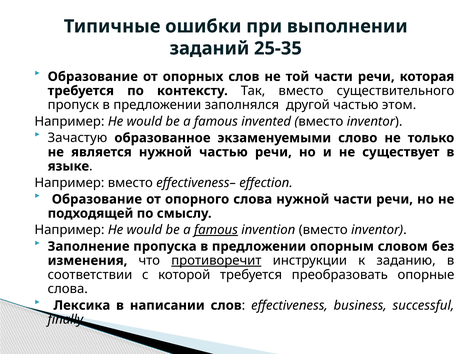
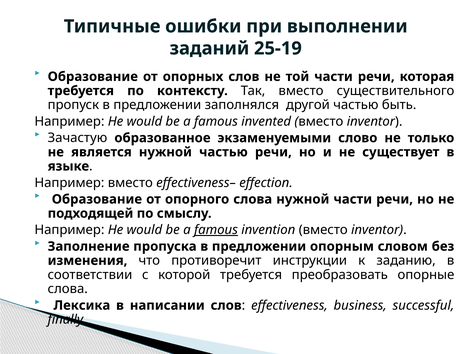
25-35: 25-35 -> 25-19
этом: этом -> быть
противоречит underline: present -> none
